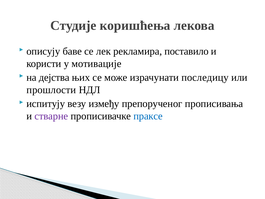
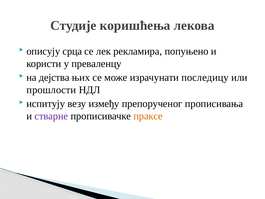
баве: баве -> срца
поставило: поставило -> попуњено
мотивације: мотивације -> преваленцу
праксе colour: blue -> orange
